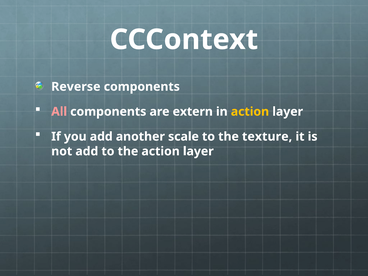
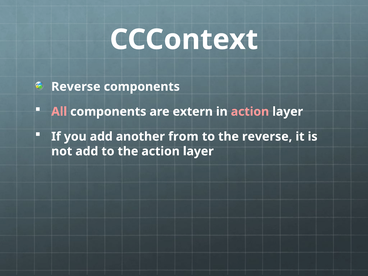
action at (250, 112) colour: yellow -> pink
scale: scale -> from
the texture: texture -> reverse
